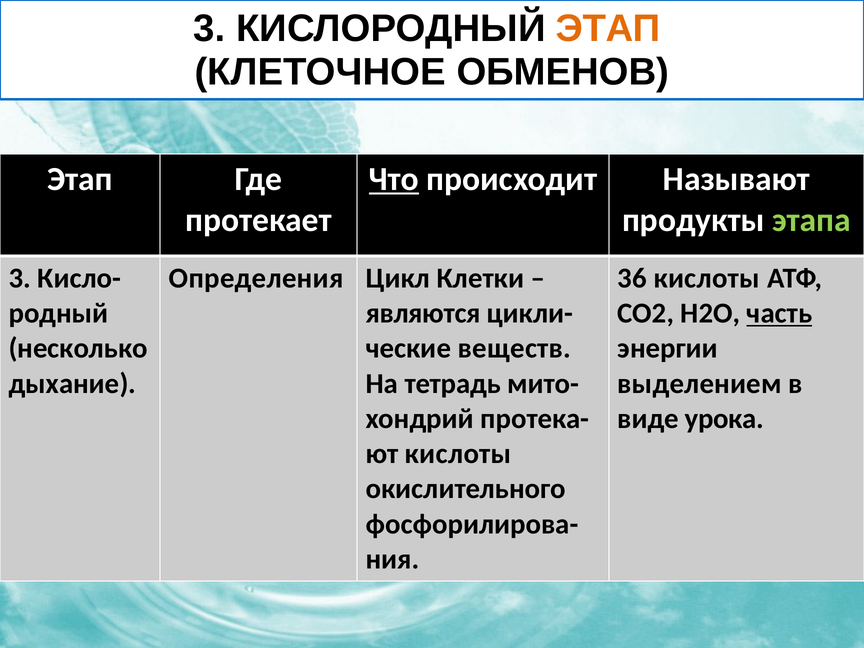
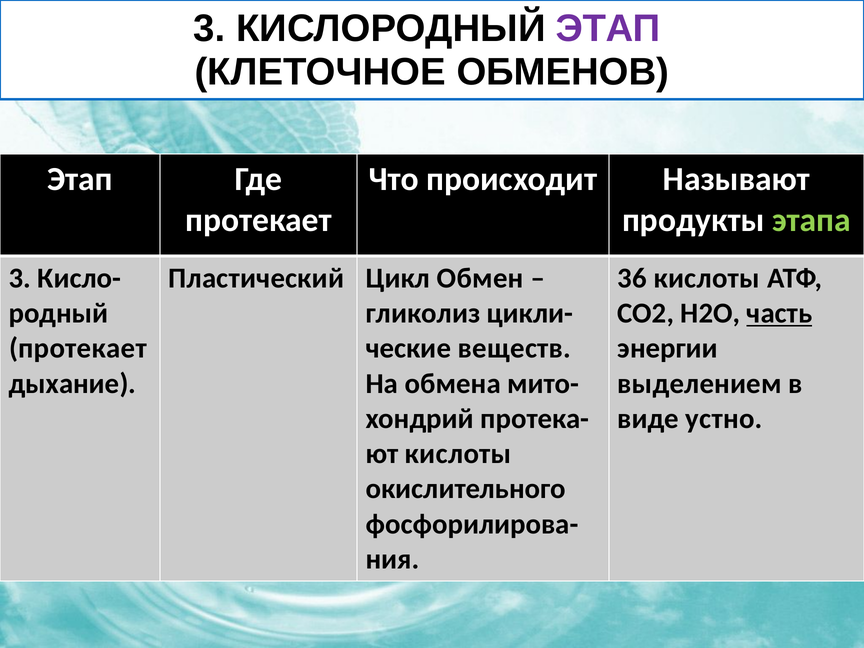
ЭТАП at (608, 29) colour: orange -> purple
Что underline: present -> none
Определения: Определения -> Пластический
Клетки: Клетки -> Обмен
являются: являются -> гликолиз
несколько at (78, 348): несколько -> протекает
тетрадь: тетрадь -> обмена
урока: урока -> устно
